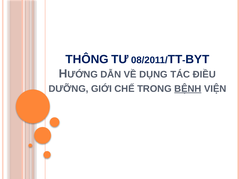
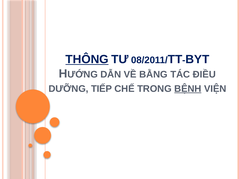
THÔNG underline: none -> present
DỤNG: DỤNG -> BẰNG
GIỚI: GIỚI -> TIẾP
